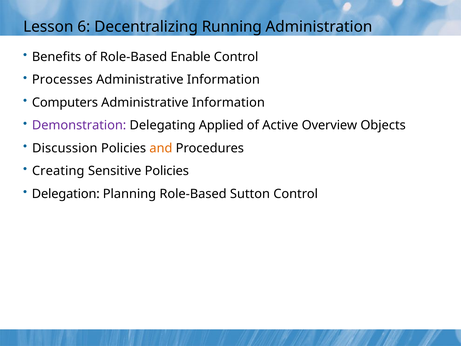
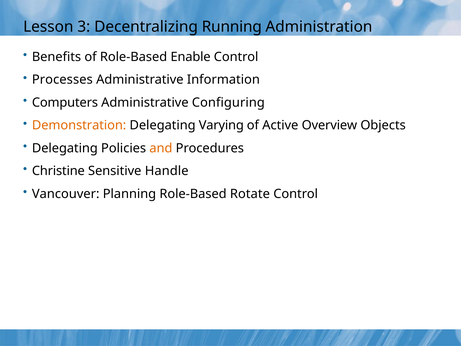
6: 6 -> 3
Information at (228, 102): Information -> Configuring
Demonstration colour: purple -> orange
Applied: Applied -> Varying
Discussion at (65, 148): Discussion -> Delegating
Creating: Creating -> Christine
Sensitive Policies: Policies -> Handle
Delegation: Delegation -> Vancouver
Sutton: Sutton -> Rotate
